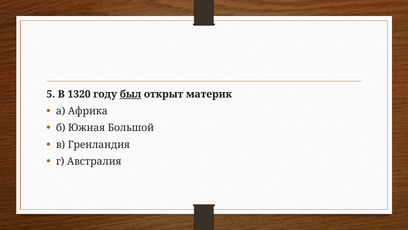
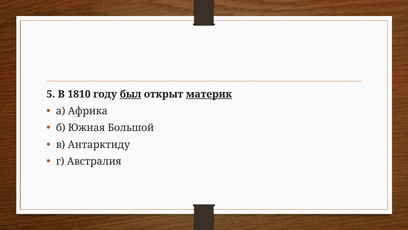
1320: 1320 -> 1810
материк underline: none -> present
Гренландия: Гренландия -> Антарктиду
